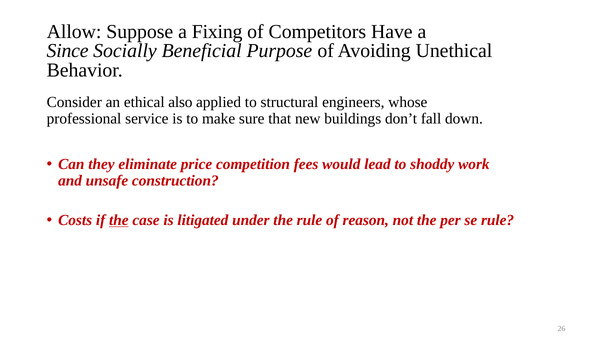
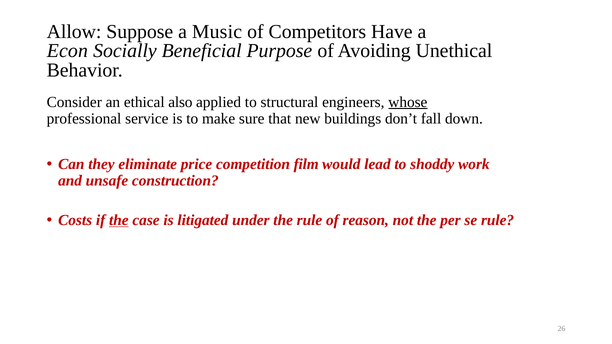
Fixing: Fixing -> Music
Since: Since -> Econ
whose underline: none -> present
fees: fees -> film
